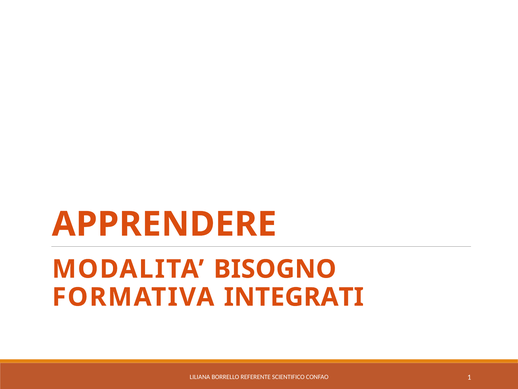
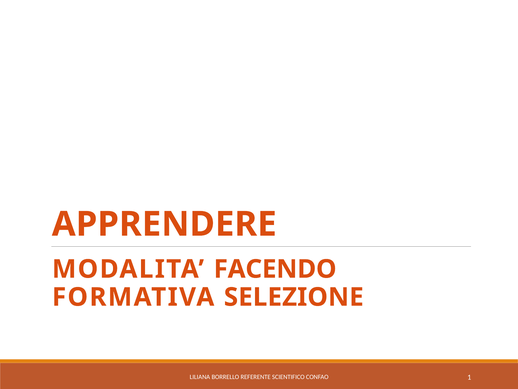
BISOGNO: BISOGNO -> FACENDO
INTEGRATI: INTEGRATI -> SELEZIONE
